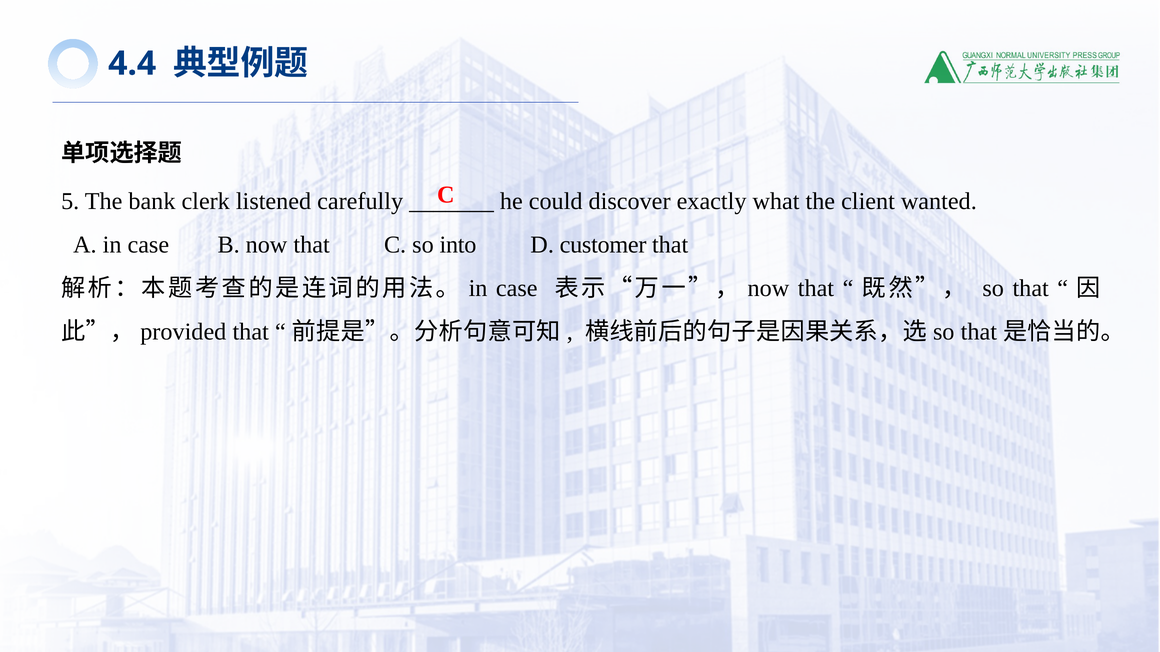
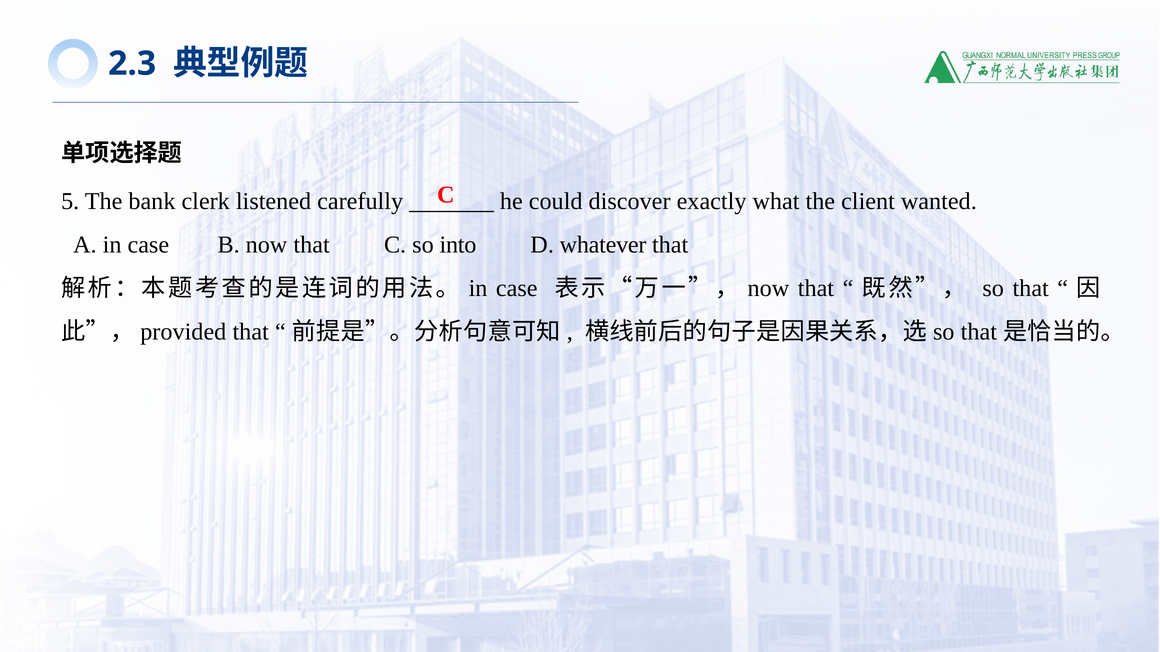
4.4: 4.4 -> 2.3
customer: customer -> whatever
